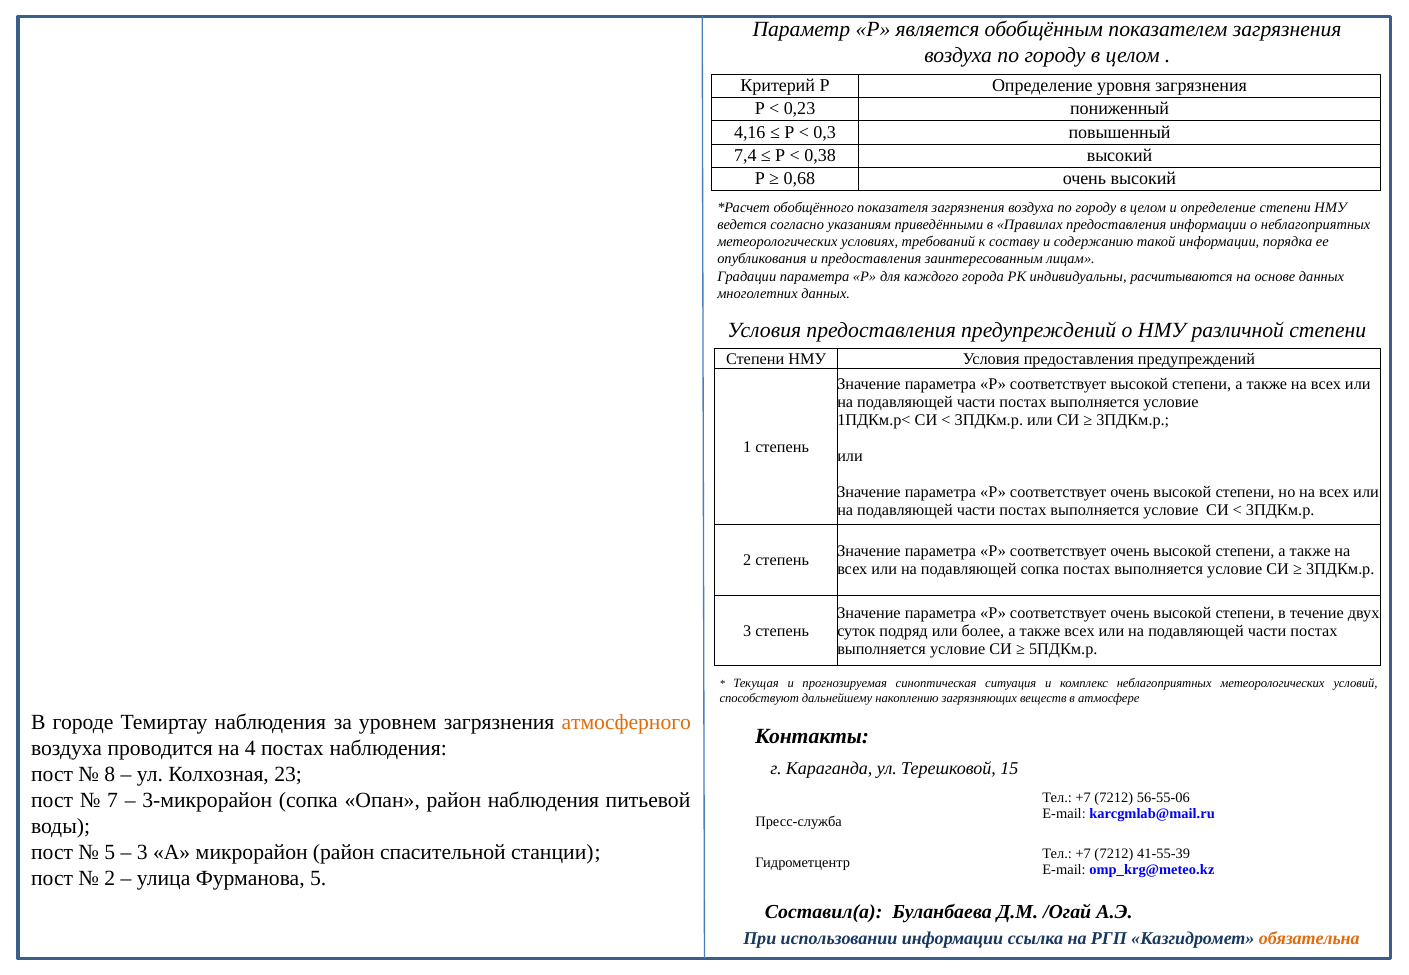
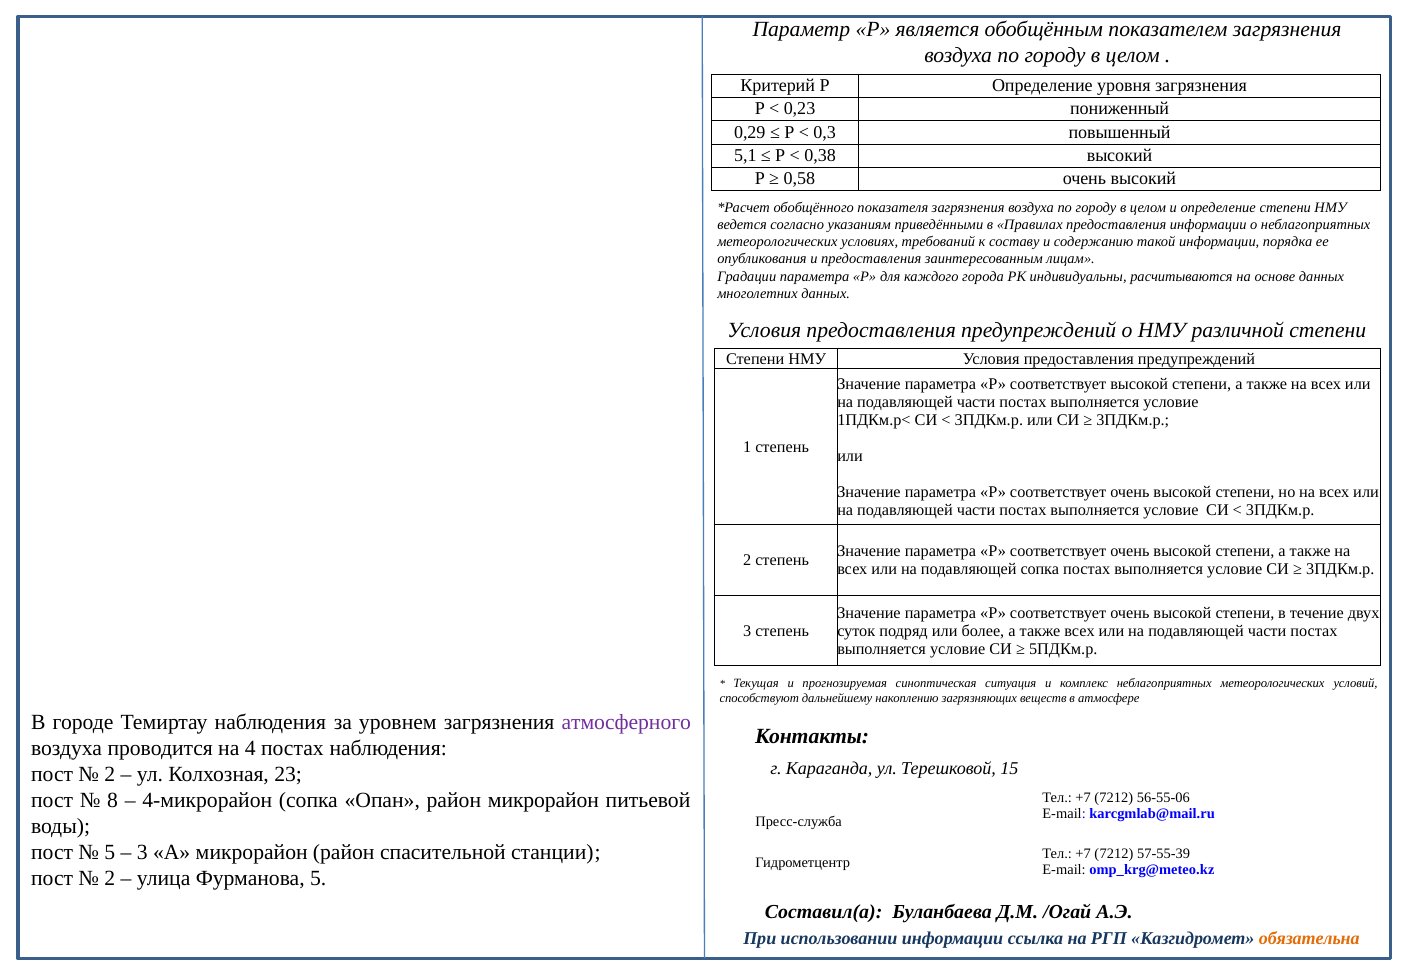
4,16: 4,16 -> 0,29
7,4: 7,4 -> 5,1
0,68: 0,68 -> 0,58
атмосферного colour: orange -> purple
8 at (110, 775): 8 -> 2
7: 7 -> 8
3-микрорайон: 3-микрорайон -> 4-микрорайон
район наблюдения: наблюдения -> микрорайон
41-55-39: 41-55-39 -> 57-55-39
